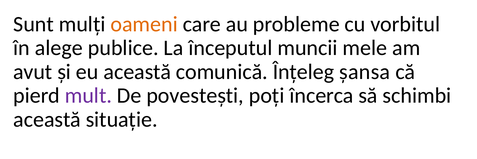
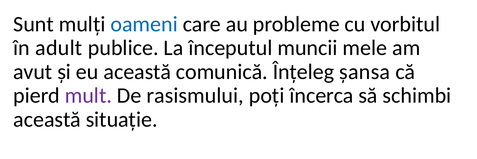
oameni colour: orange -> blue
alege: alege -> adult
povestești: povestești -> rasismului
